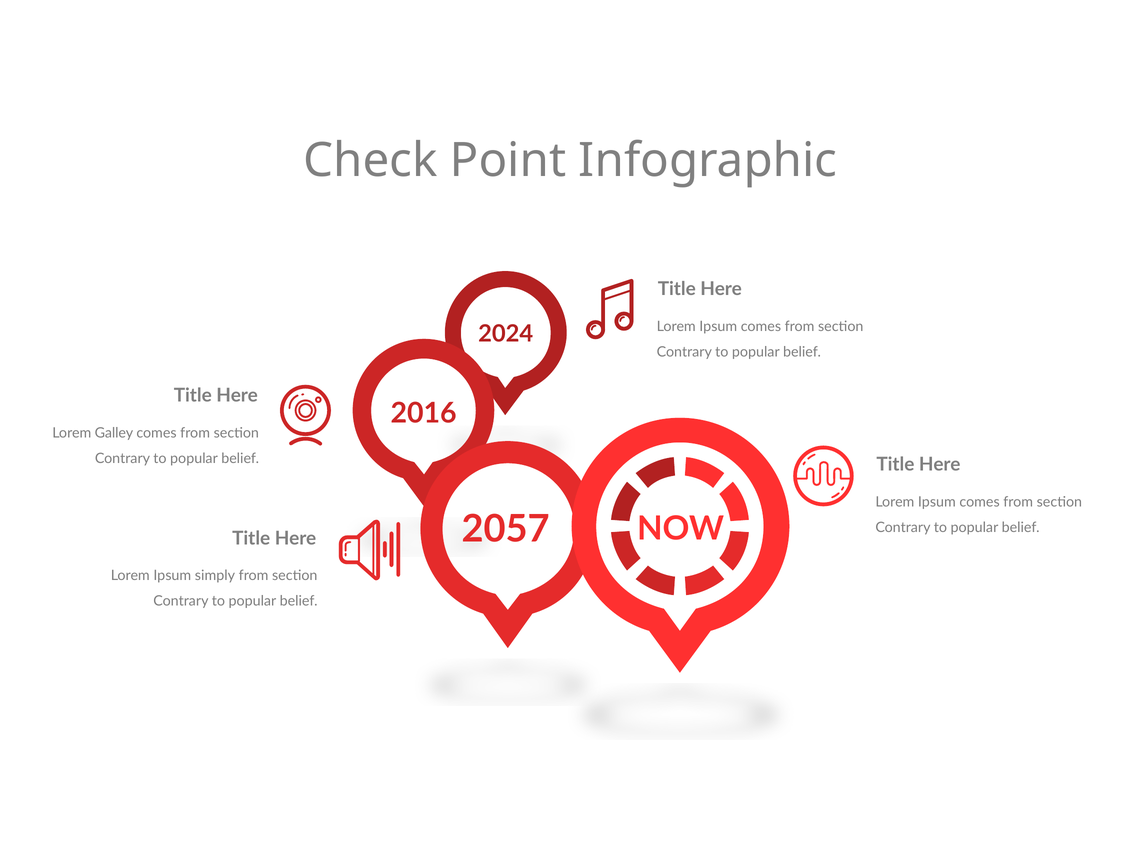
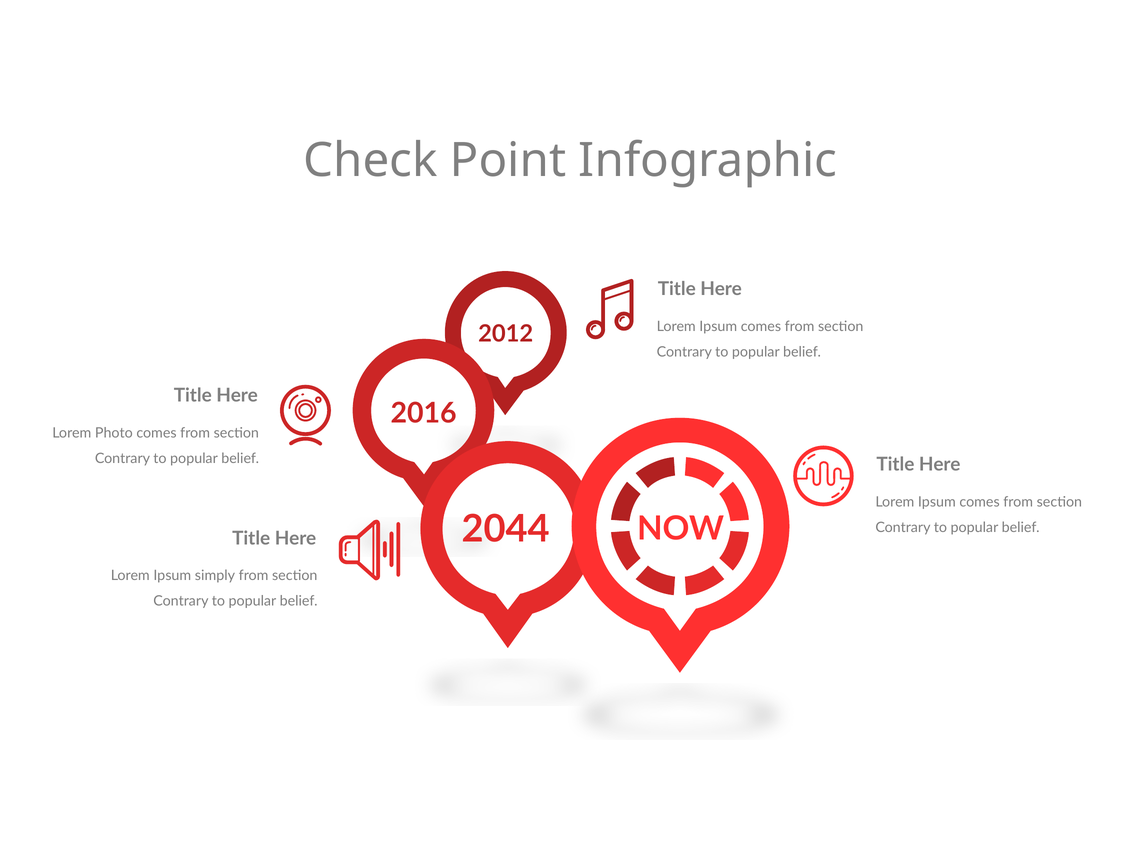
2024: 2024 -> 2012
Galley: Galley -> Photo
2057: 2057 -> 2044
